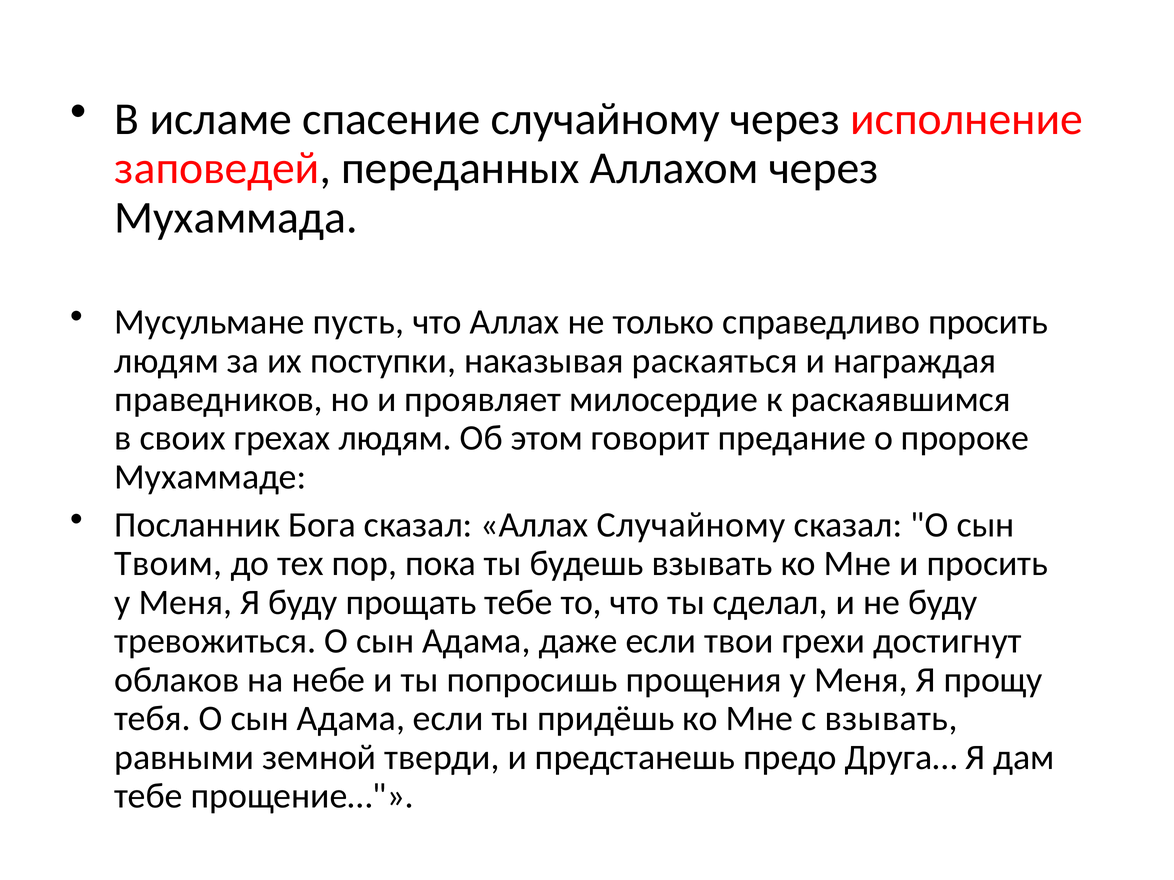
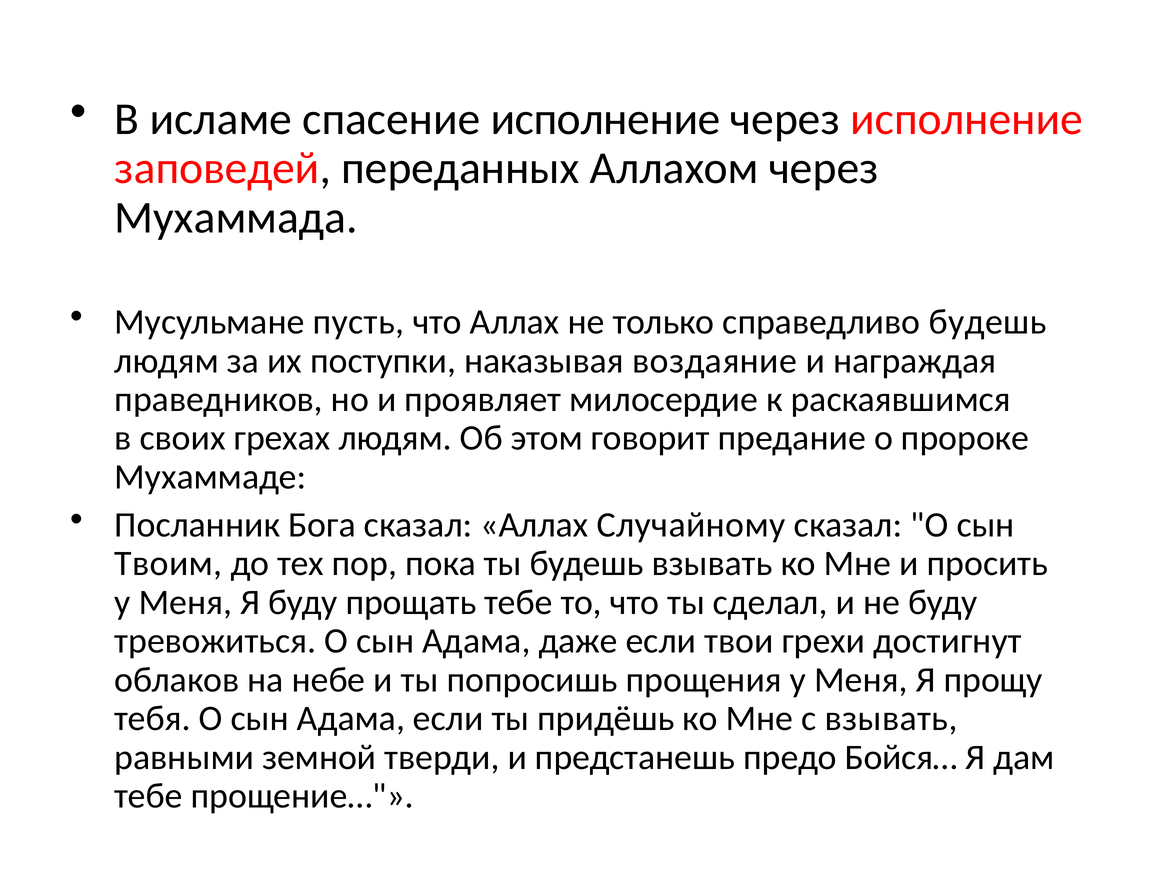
спасение случайному: случайному -> исполнение
справедливо просить: просить -> будешь
раскаяться: раскаяться -> воздаяние
Друга…: Друга… -> Бойся…
